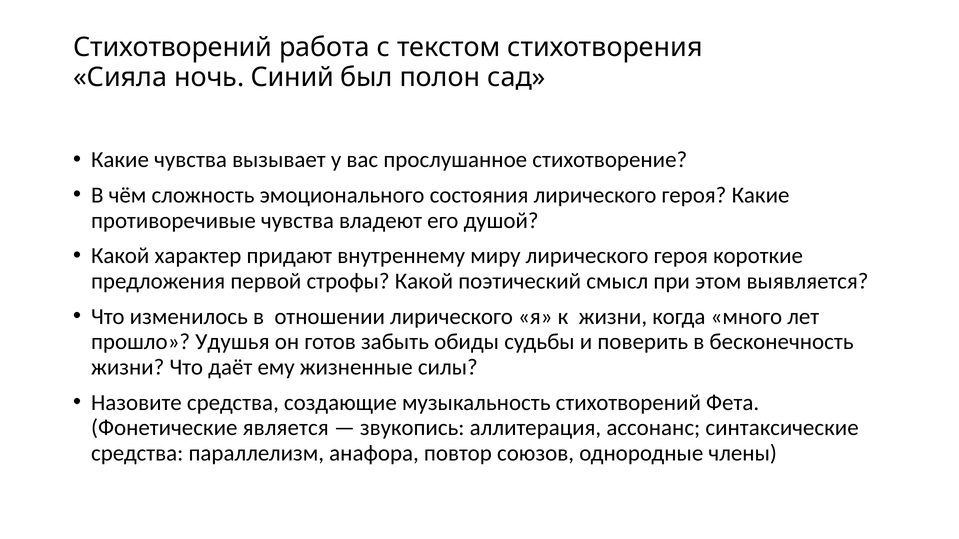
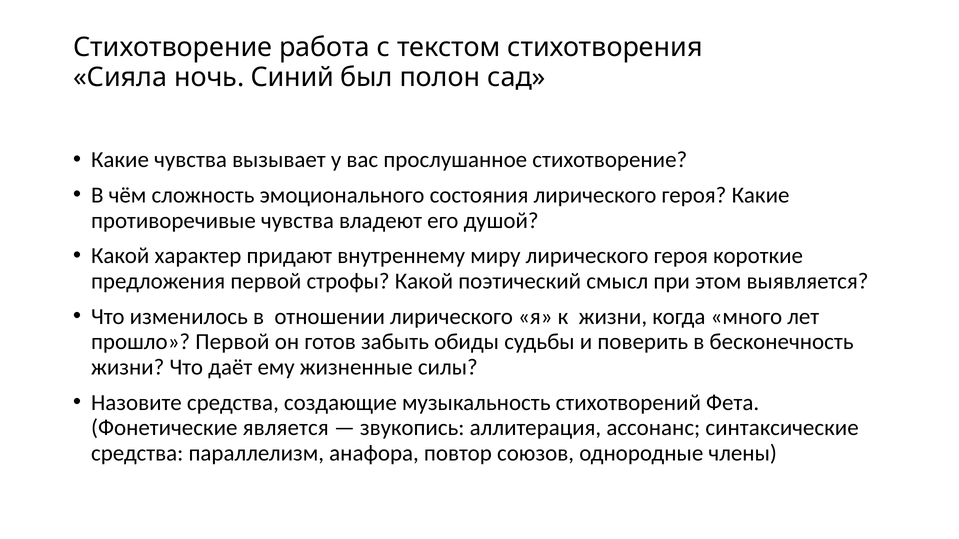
Стихотворений at (173, 48): Стихотворений -> Стихотворение
прошло Удушья: Удушья -> Первой
